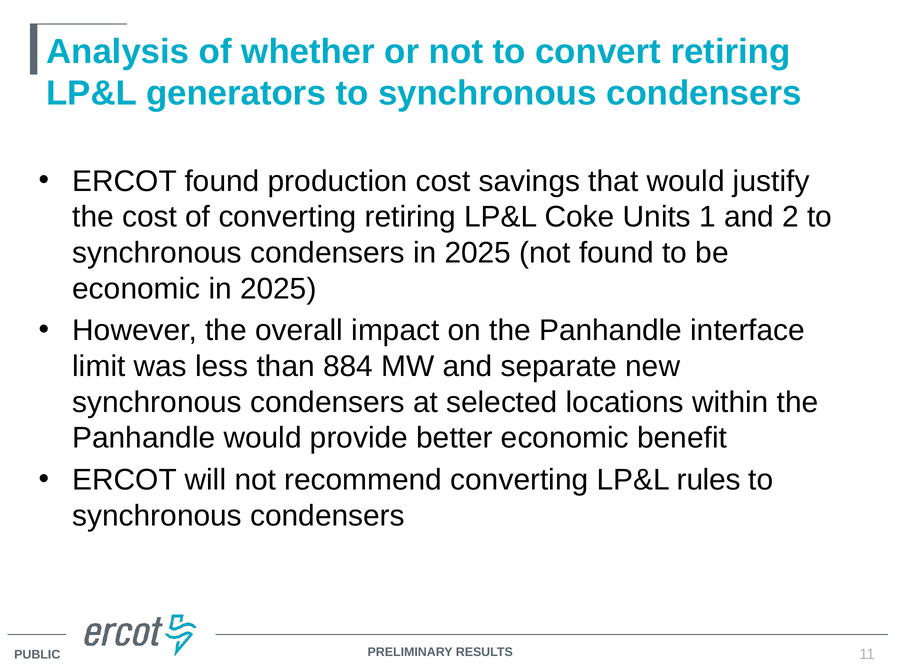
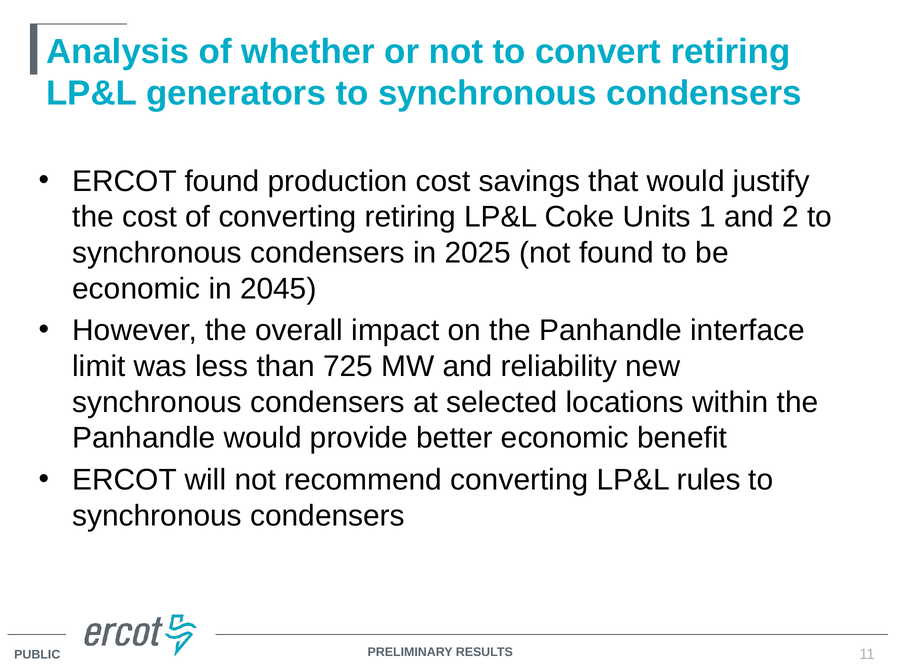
economic in 2025: 2025 -> 2045
884: 884 -> 725
separate: separate -> reliability
